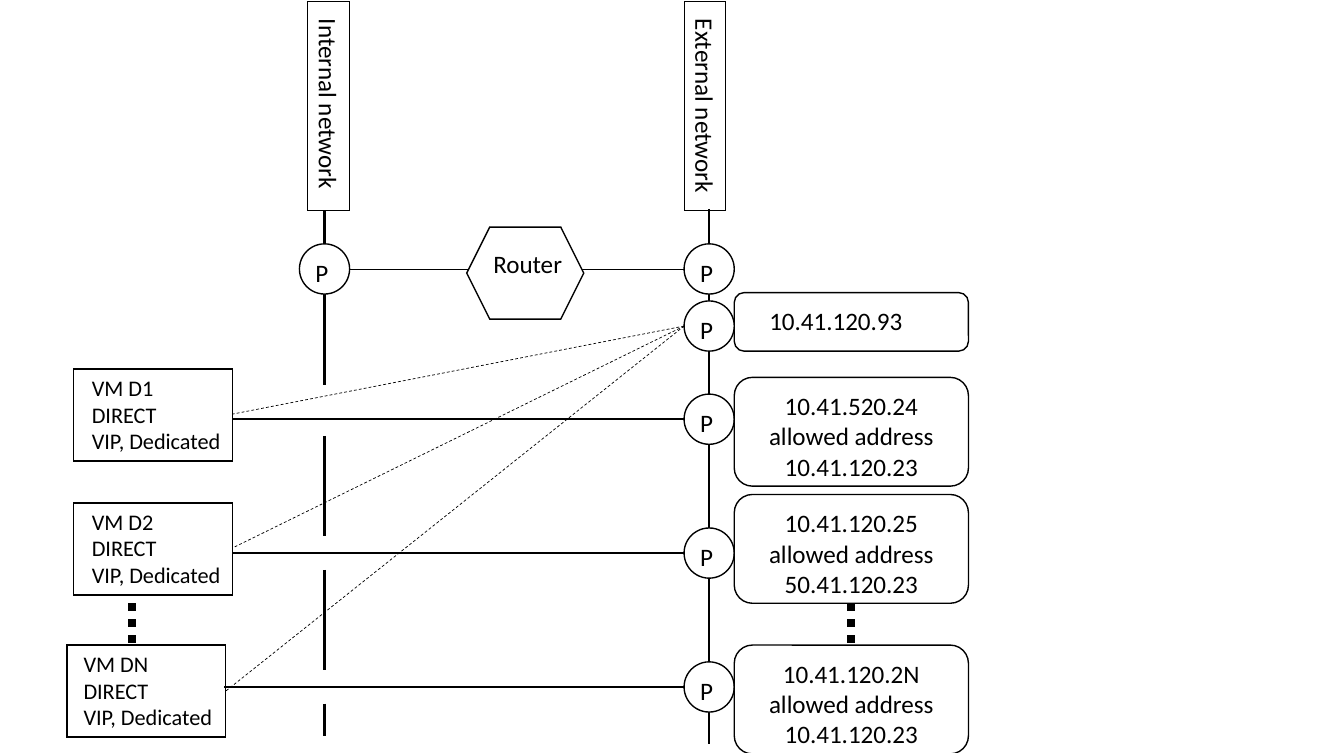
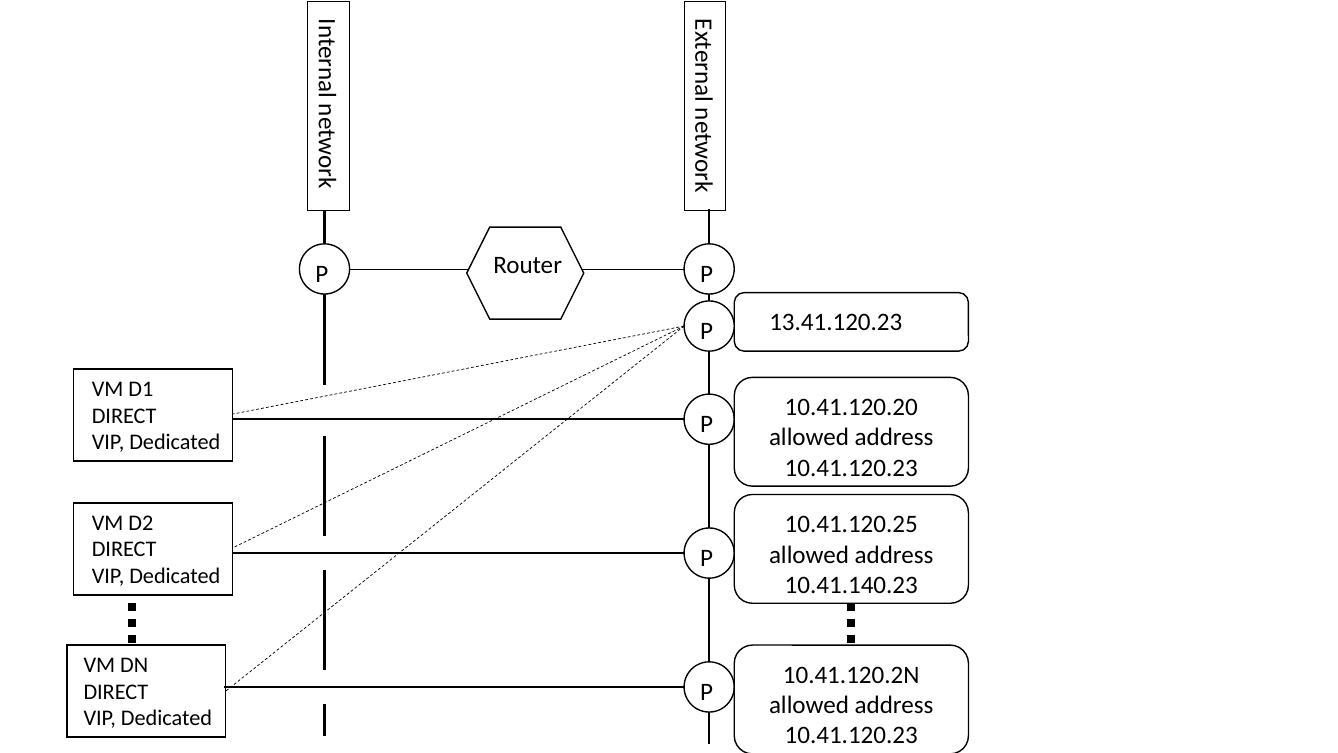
10.41.120.93: 10.41.120.93 -> 13.41.120.23
10.41.520.24: 10.41.520.24 -> 10.41.120.20
50.41.120.23: 50.41.120.23 -> 10.41.140.23
